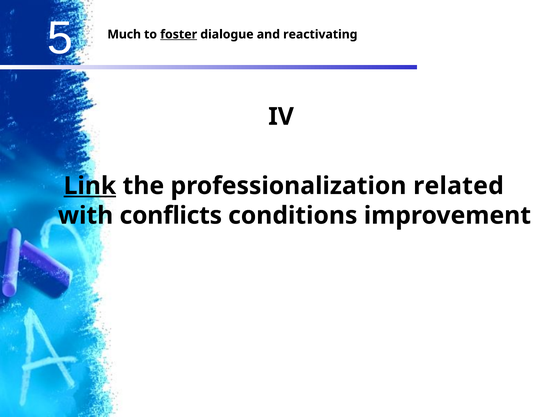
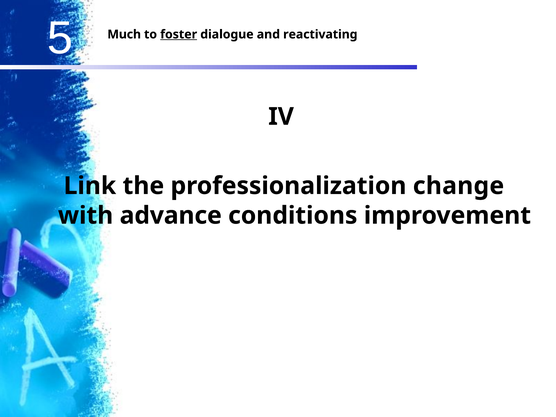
Link underline: present -> none
related: related -> change
conflicts: conflicts -> advance
